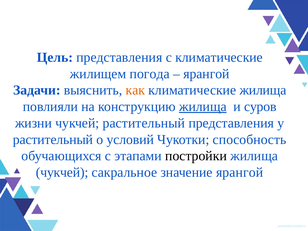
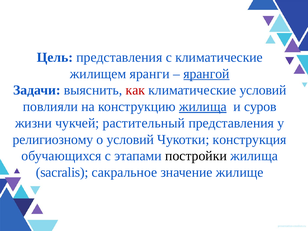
погода: погода -> яранги
ярангой at (206, 74) underline: none -> present
как colour: orange -> red
климатические жилища: жилища -> условий
растительный at (53, 140): растительный -> религиозному
способность: способность -> конструкция
чукчей at (62, 172): чукчей -> sacralis
значение ярангой: ярангой -> жилище
